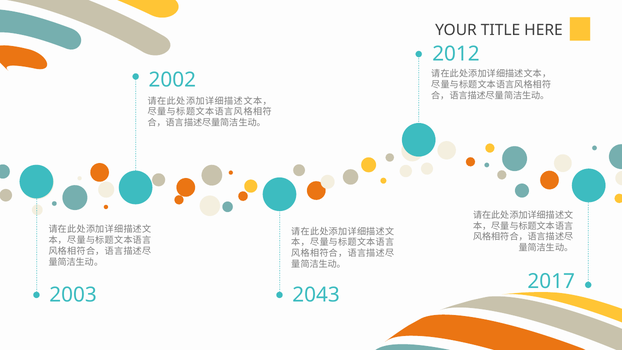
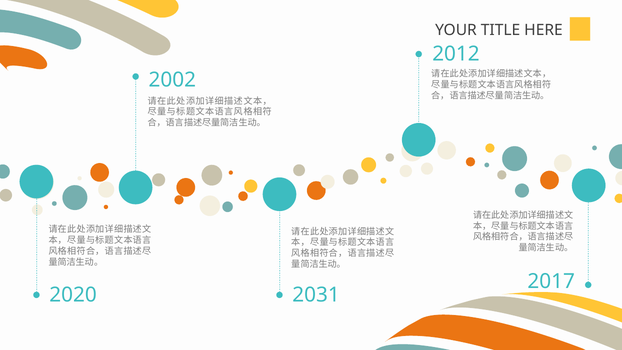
2003: 2003 -> 2020
2043: 2043 -> 2031
